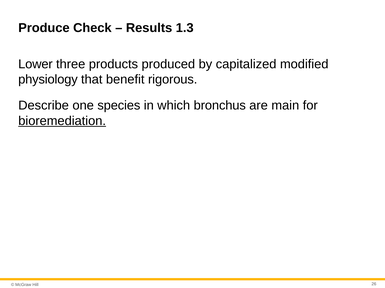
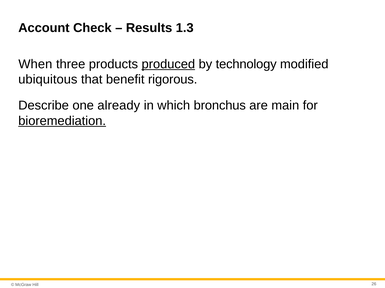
Produce: Produce -> Account
Lower: Lower -> When
produced underline: none -> present
capitalized: capitalized -> technology
physiology: physiology -> ubiquitous
species: species -> already
